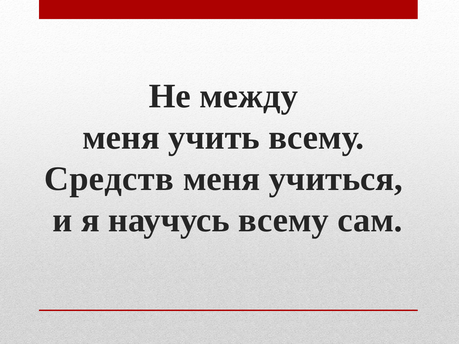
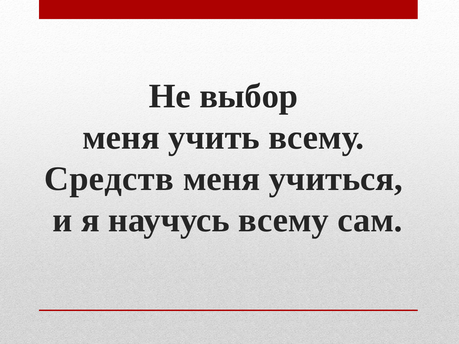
между: между -> выбор
